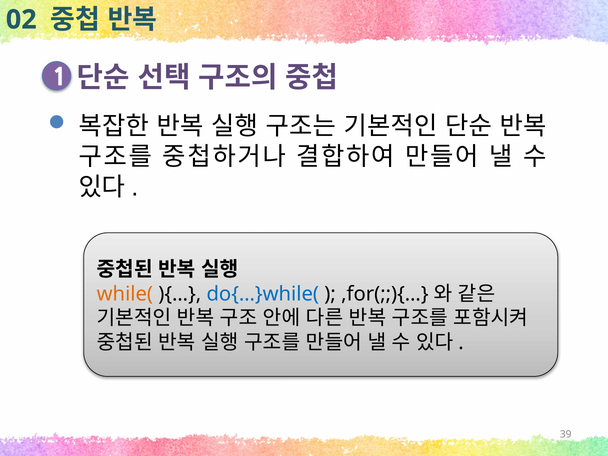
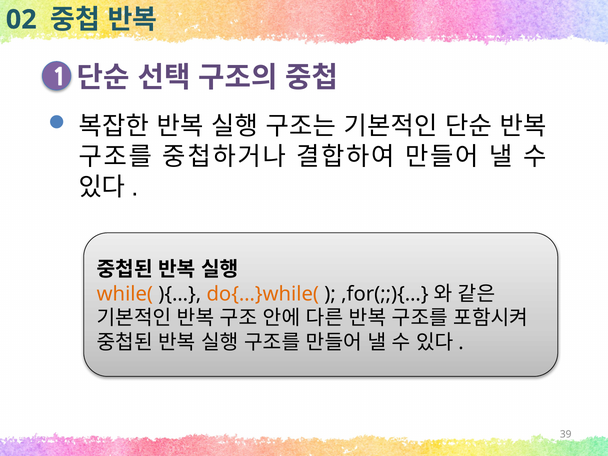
do{…}while( colour: blue -> orange
